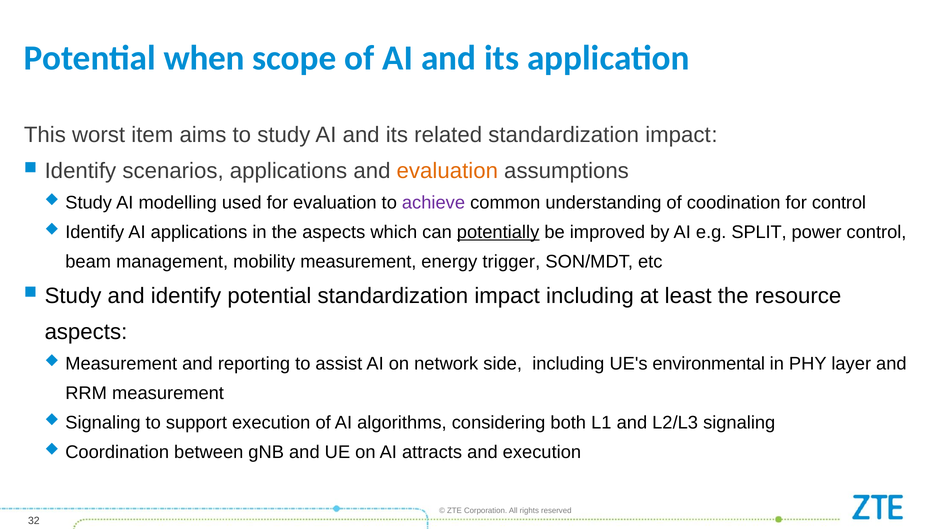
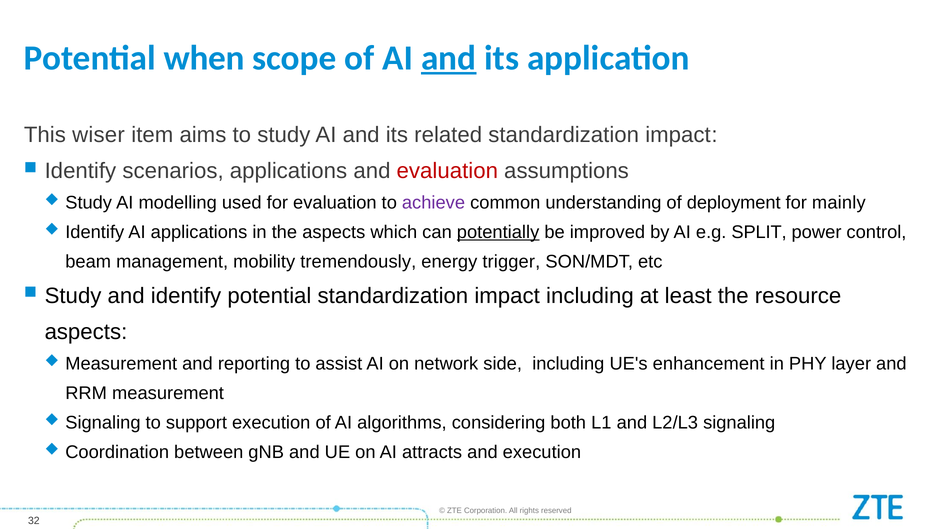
and at (449, 58) underline: none -> present
worst: worst -> wiser
evaluation at (447, 171) colour: orange -> red
coodination: coodination -> deployment
for control: control -> mainly
mobility measurement: measurement -> tremendously
environmental: environmental -> enhancement
